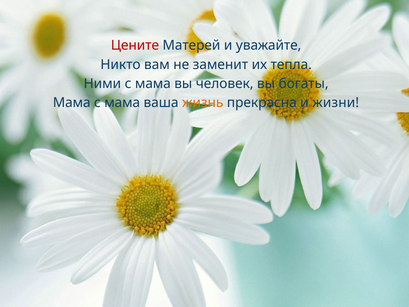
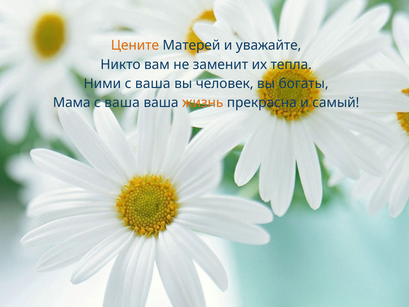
Цените colour: red -> orange
мама at (153, 84): мама -> ваша
мама at (122, 103): мама -> ваша
жизни: жизни -> самый
